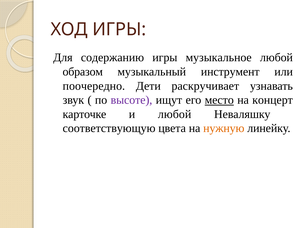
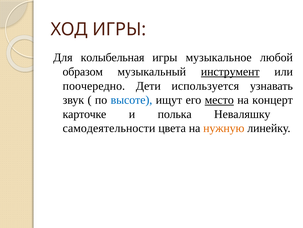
содержанию: содержанию -> колыбельная
инструмент underline: none -> present
раскручивает: раскручивает -> используется
высоте colour: purple -> blue
и любой: любой -> полька
соответствующую: соответствующую -> самодеятельности
